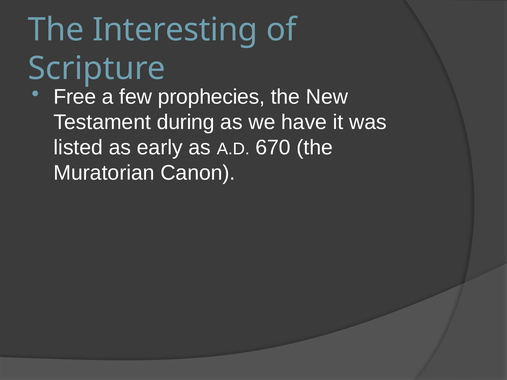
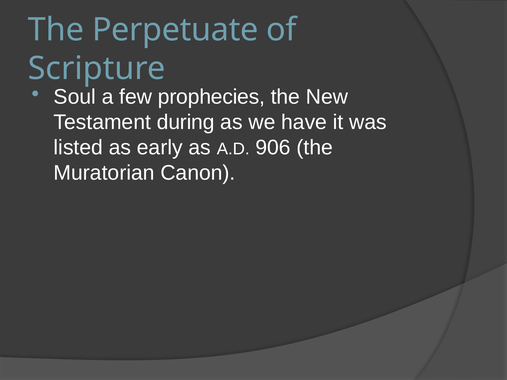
Interesting: Interesting -> Perpetuate
Free: Free -> Soul
670: 670 -> 906
